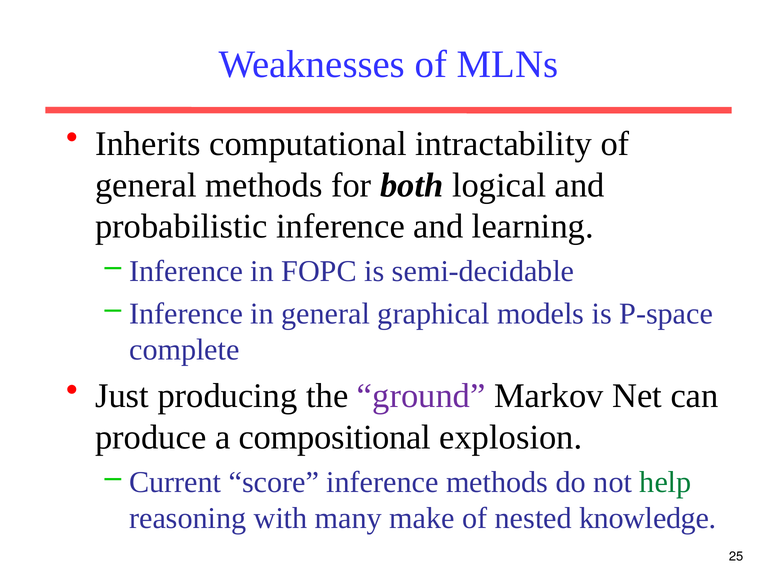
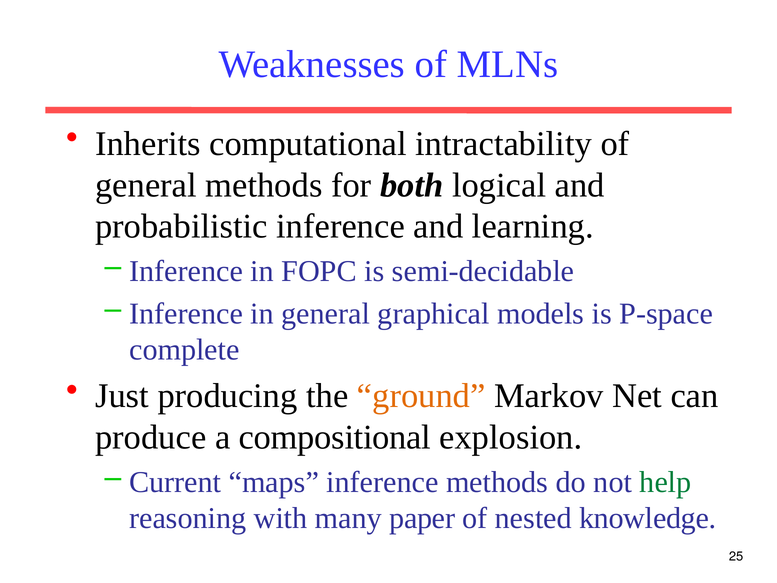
ground colour: purple -> orange
score: score -> maps
make: make -> paper
